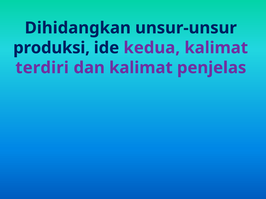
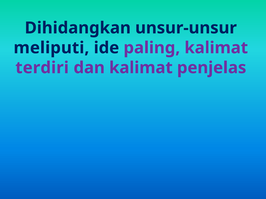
produksi: produksi -> meliputi
kedua: kedua -> paling
